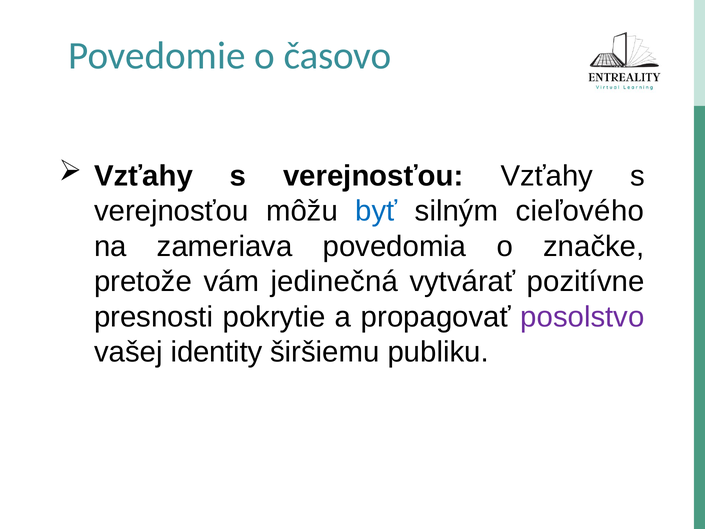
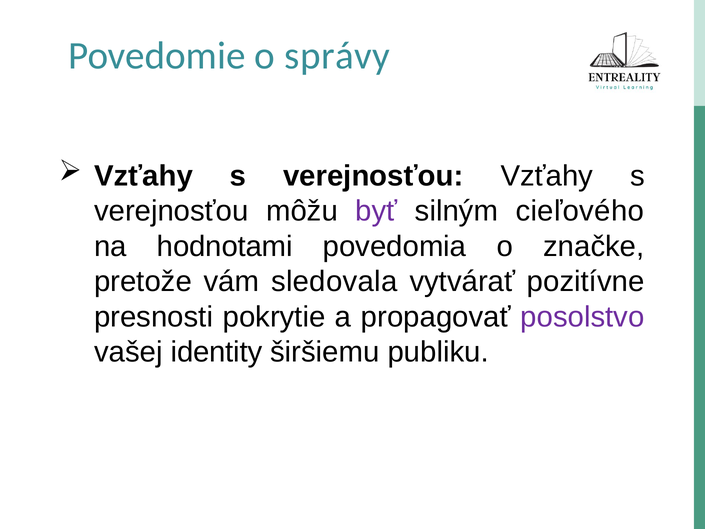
časovo: časovo -> správy
byť colour: blue -> purple
zameriava: zameriava -> hodnotami
jedinečná: jedinečná -> sledovala
